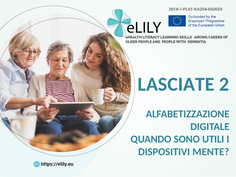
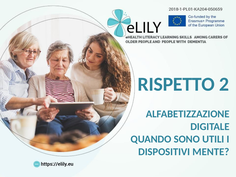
LASCIATE: LASCIATE -> RISPETTO
